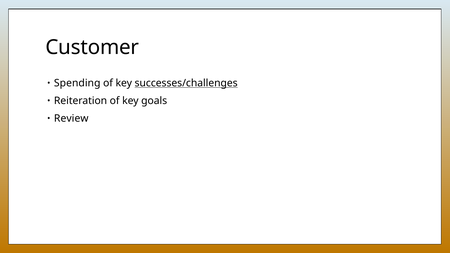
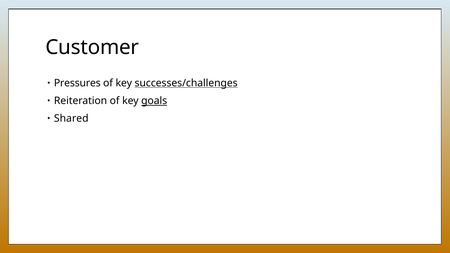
Spending: Spending -> Pressures
goals underline: none -> present
Review: Review -> Shared
